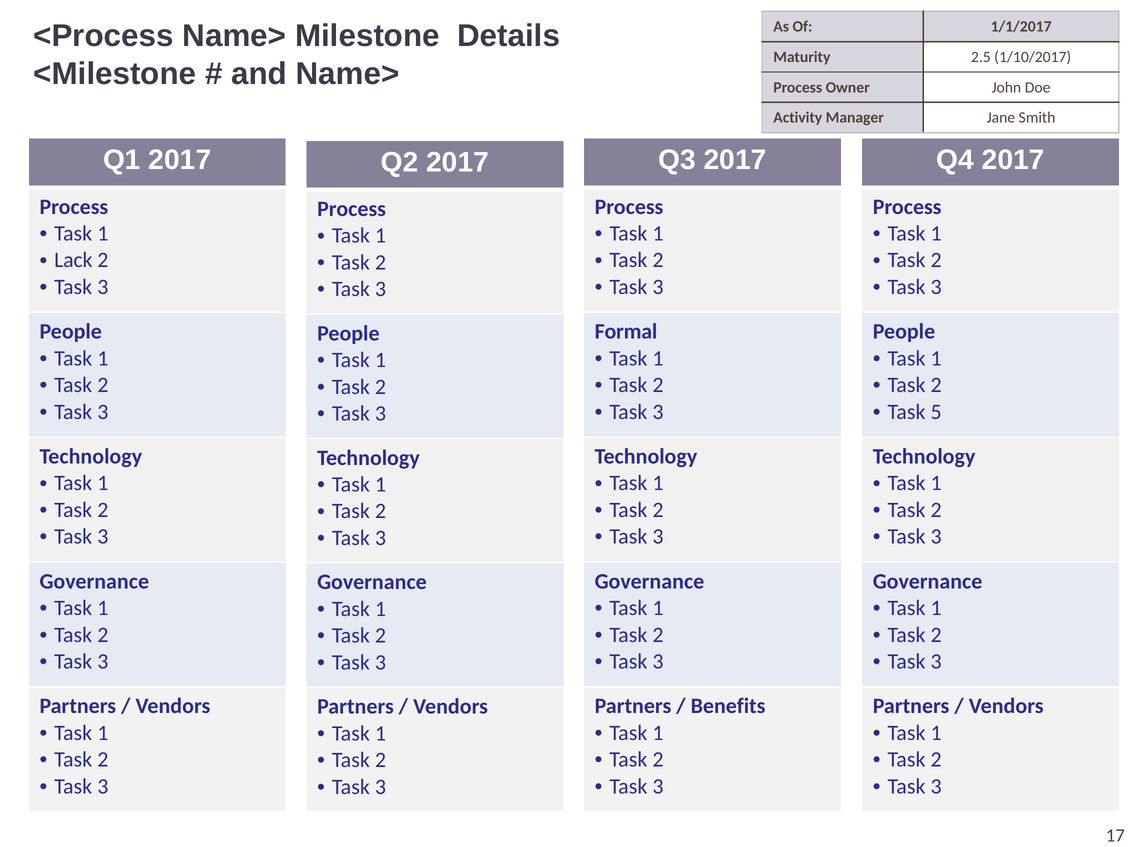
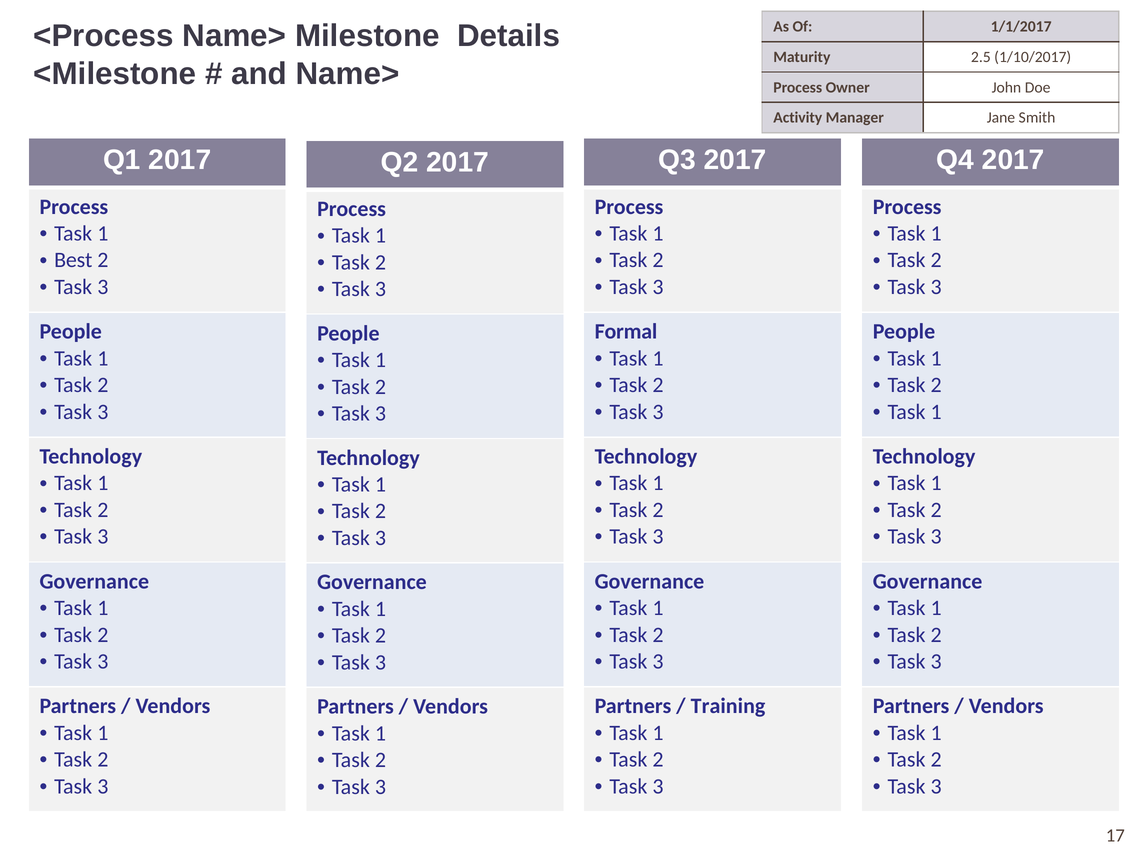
Lack: Lack -> Best
5 at (936, 412): 5 -> 1
Benefits: Benefits -> Training
